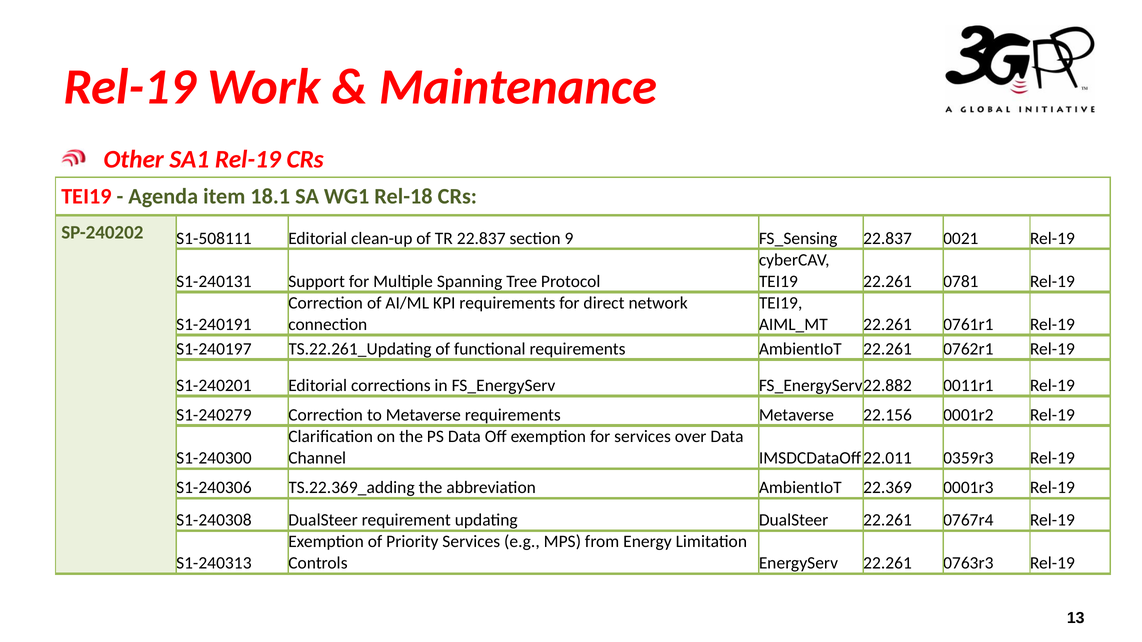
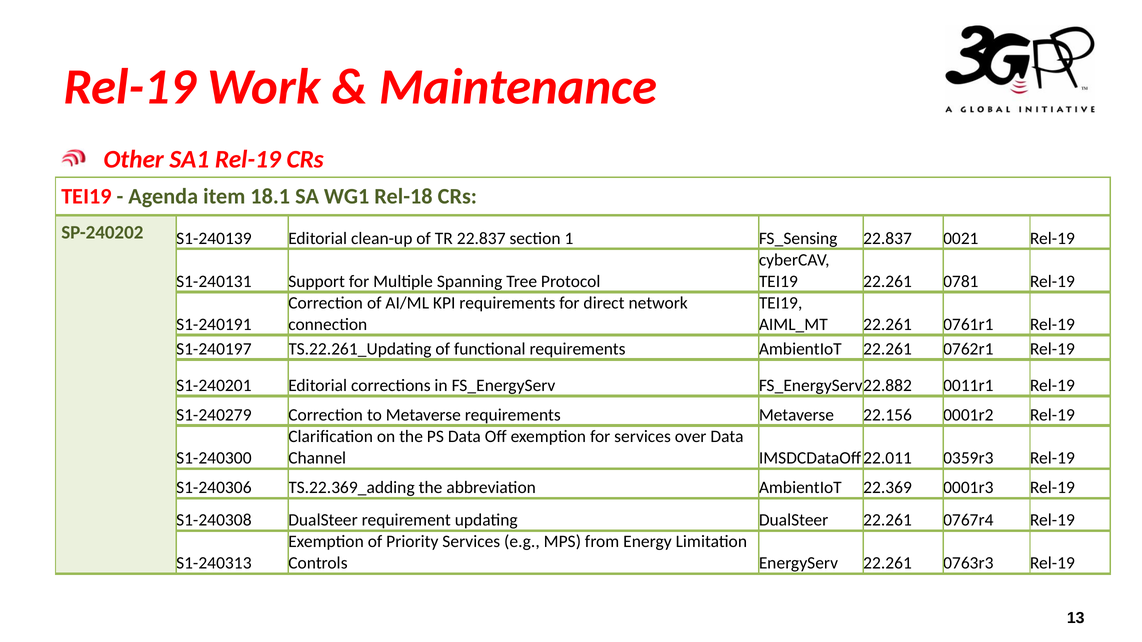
S1-508111: S1-508111 -> S1-240139
9: 9 -> 1
